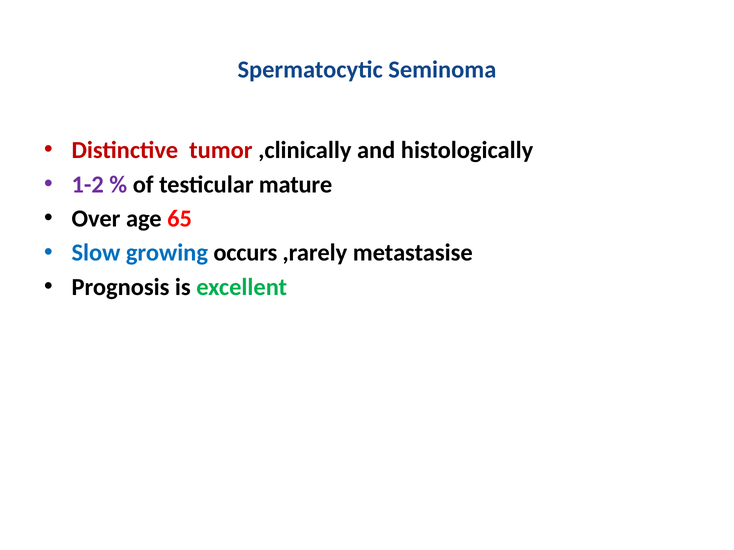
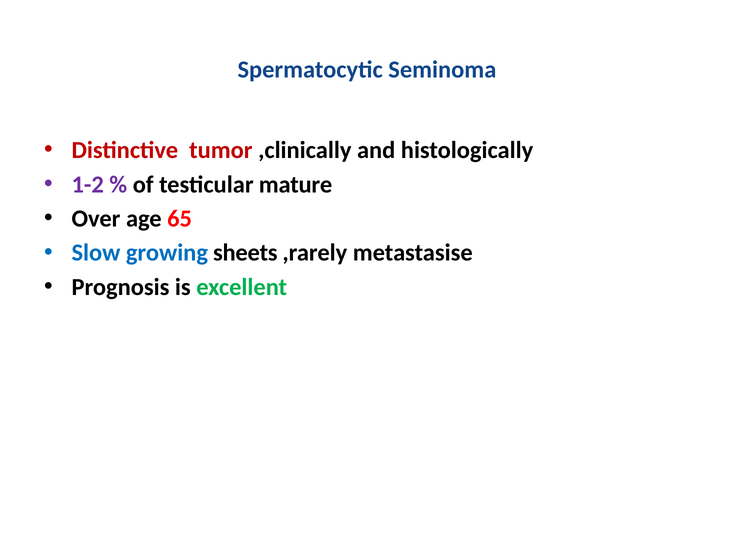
occurs: occurs -> sheets
